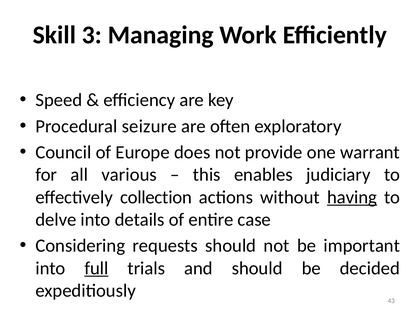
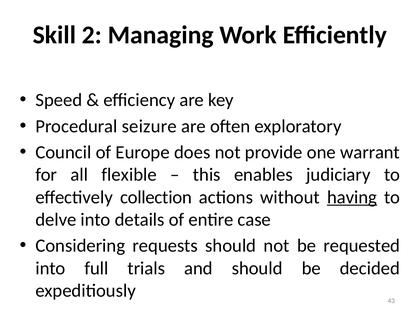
3: 3 -> 2
various: various -> flexible
important: important -> requested
full underline: present -> none
